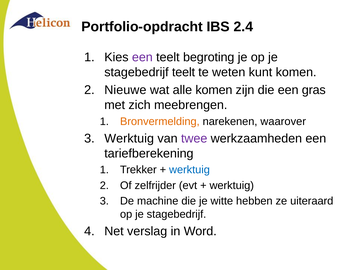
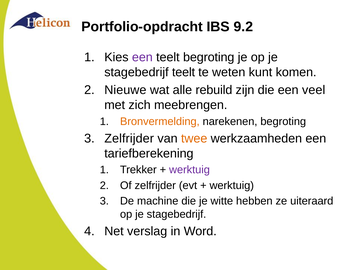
2.4: 2.4 -> 9.2
alle komen: komen -> rebuild
gras: gras -> veel
narekenen waarover: waarover -> begroting
Werktuig at (129, 138): Werktuig -> Zelfrijder
twee colour: purple -> orange
werktuig at (189, 169) colour: blue -> purple
